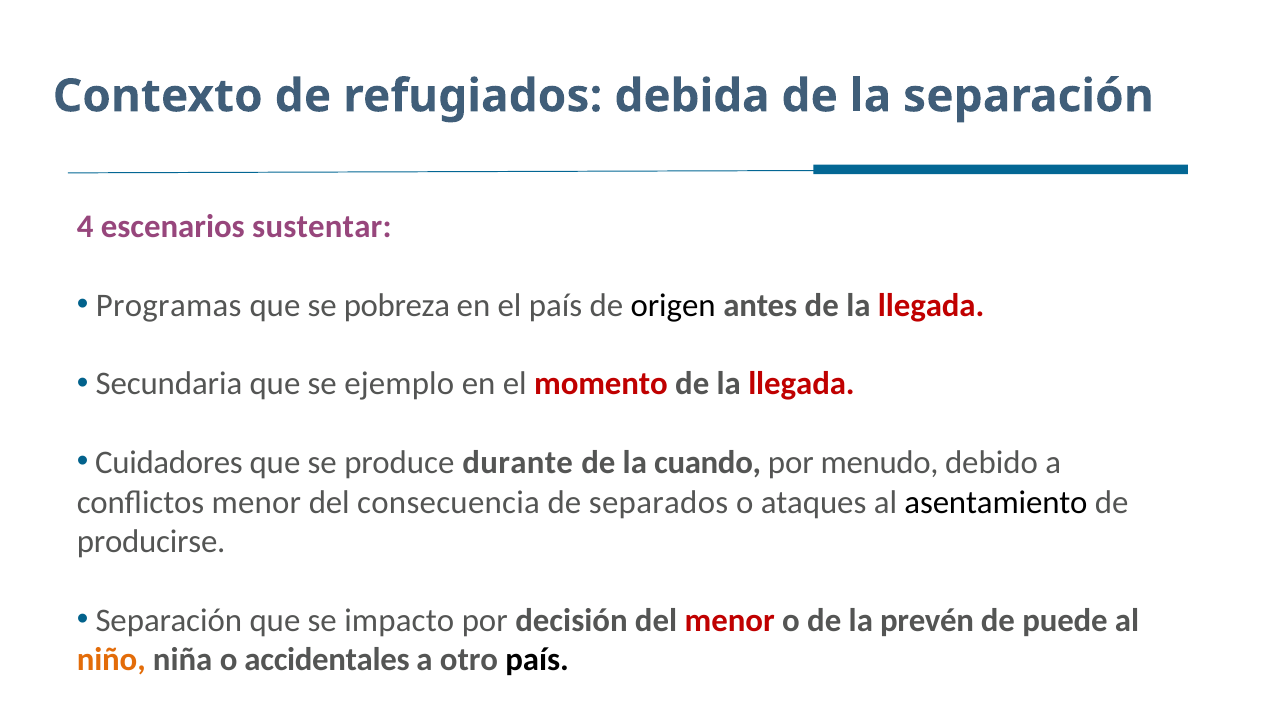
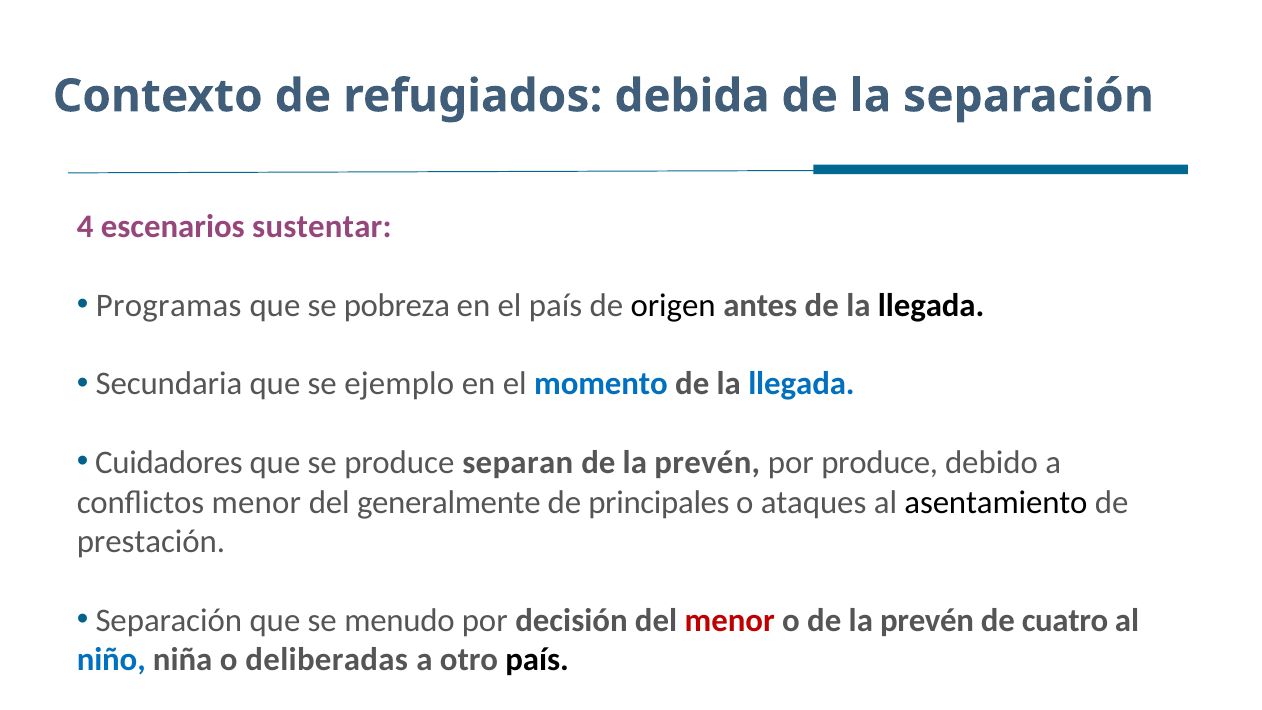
llegada at (931, 305) colour: red -> black
momento colour: red -> blue
llegada at (801, 384) colour: red -> blue
durante: durante -> separan
cuando at (708, 463): cuando -> prevén
por menudo: menudo -> produce
consecuencia: consecuencia -> generalmente
separados: separados -> principales
producirse: producirse -> prestación
impacto: impacto -> menudo
puede: puede -> cuatro
niño colour: orange -> blue
accidentales: accidentales -> deliberadas
